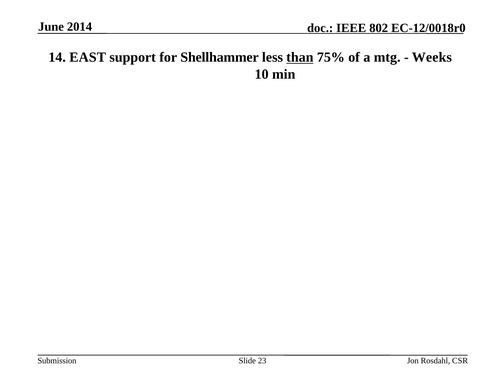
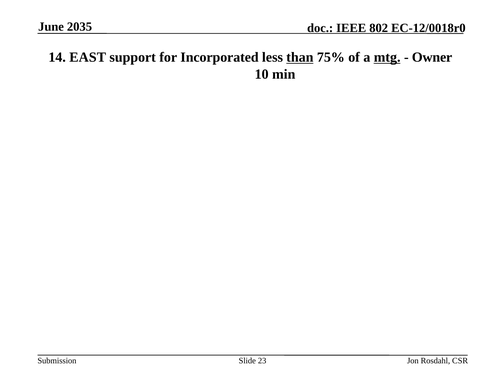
2014: 2014 -> 2035
Shellhammer: Shellhammer -> Incorporated
mtg underline: none -> present
Weeks: Weeks -> Owner
